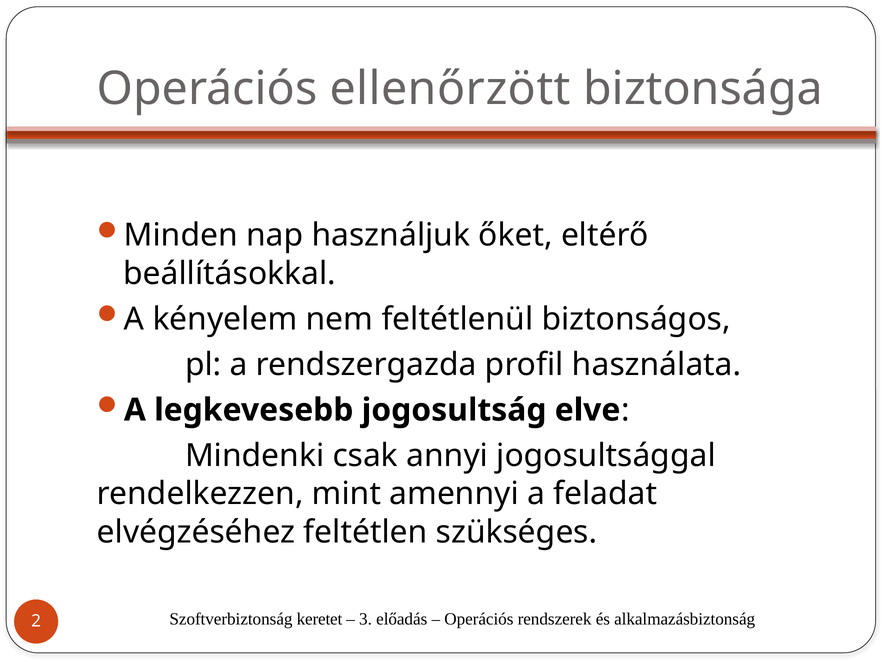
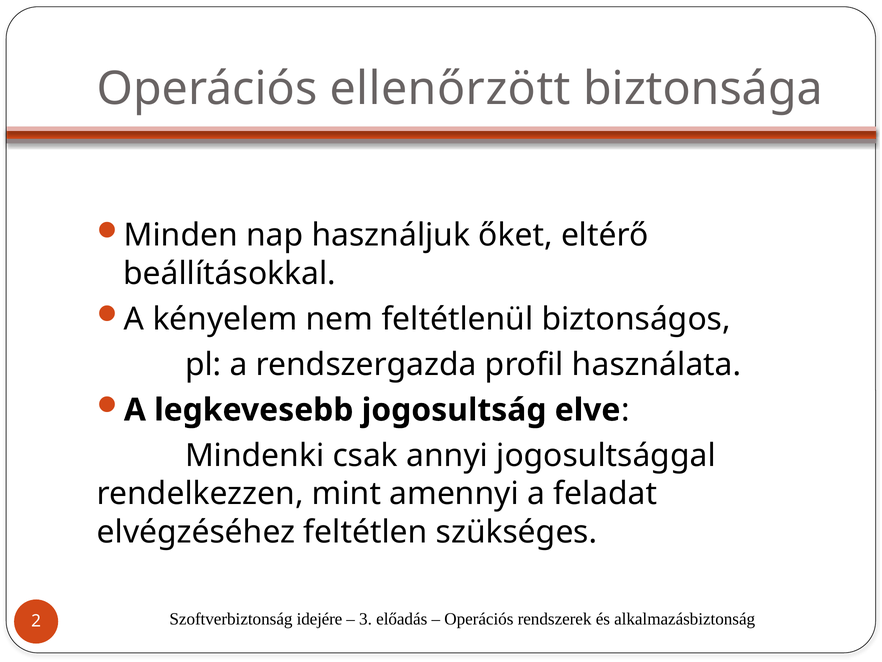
keretet: keretet -> idejére
